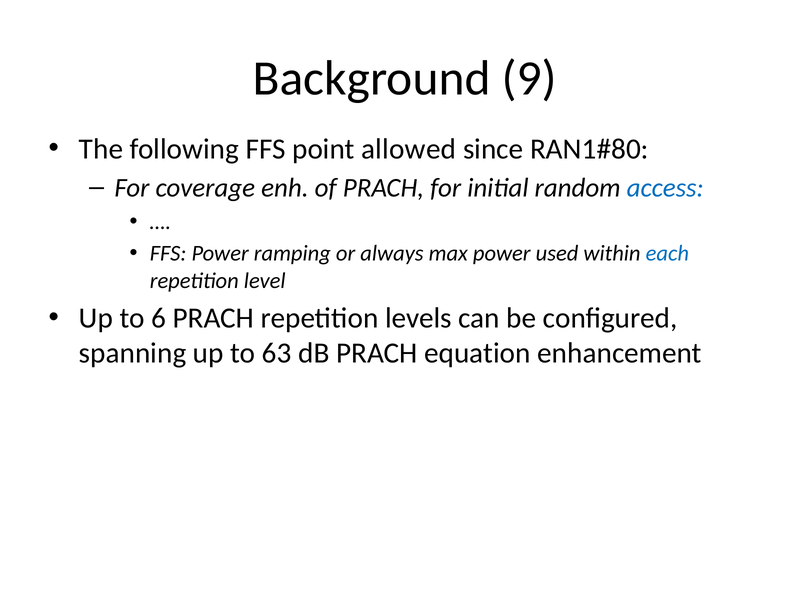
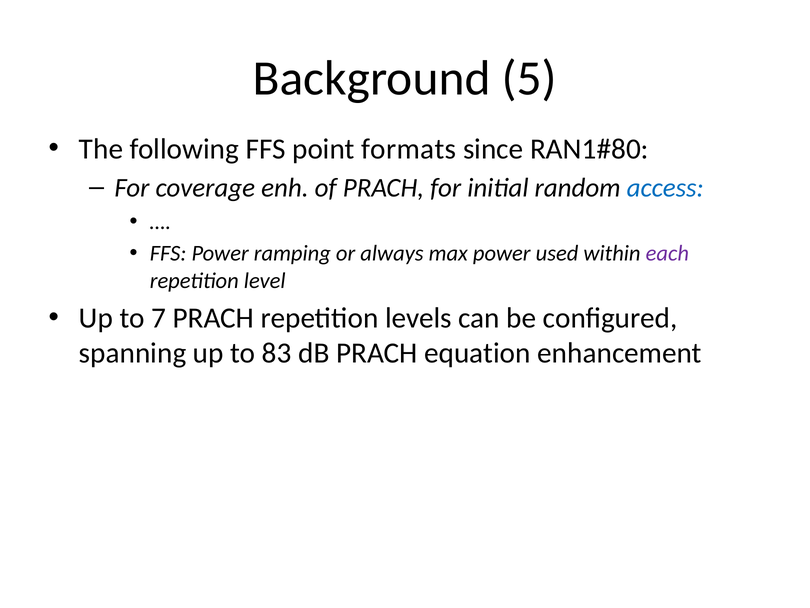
9: 9 -> 5
allowed: allowed -> formats
each colour: blue -> purple
6: 6 -> 7
63: 63 -> 83
